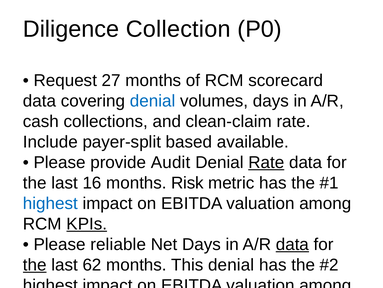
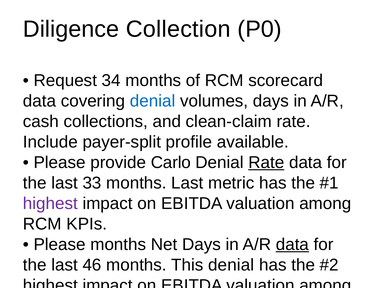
27: 27 -> 34
based: based -> profile
Audit: Audit -> Carlo
16: 16 -> 33
months Risk: Risk -> Last
highest at (50, 203) colour: blue -> purple
KPIs at (87, 223) underline: present -> none
Please reliable: reliable -> months
the at (35, 264) underline: present -> none
62: 62 -> 46
